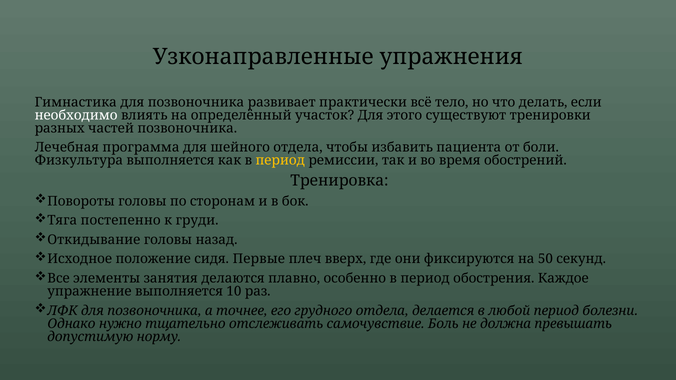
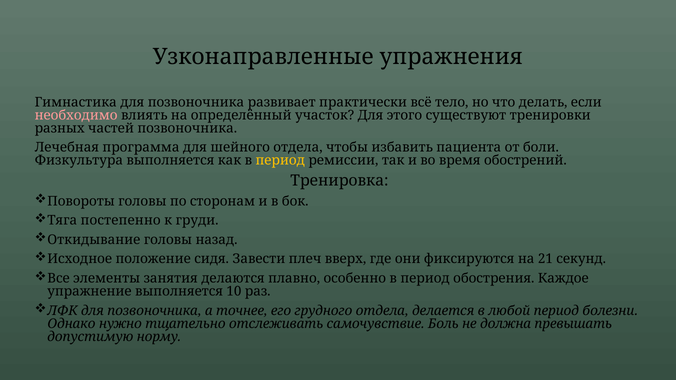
необходимо colour: white -> pink
Первые: Первые -> Завести
50: 50 -> 21
